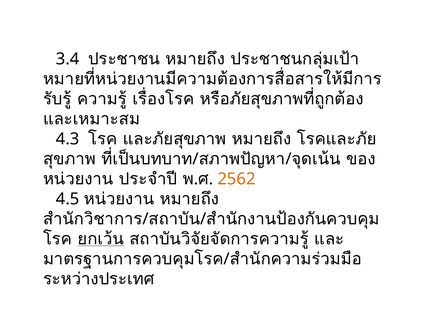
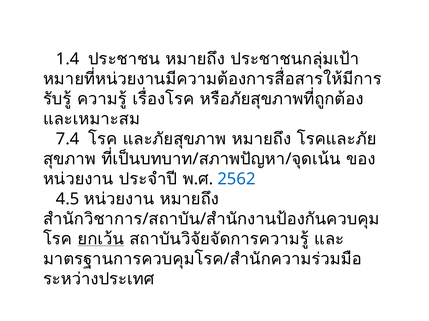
3.4: 3.4 -> 1.4
4.3: 4.3 -> 7.4
2562 colour: orange -> blue
